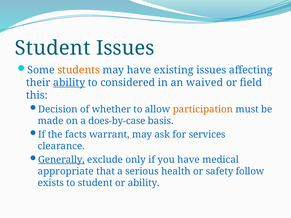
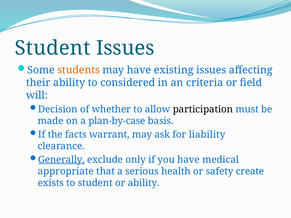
ability at (69, 83) underline: present -> none
waived: waived -> criteria
this: this -> will
participation colour: orange -> black
does-by-case: does-by-case -> plan-by-case
services: services -> liability
follow: follow -> create
